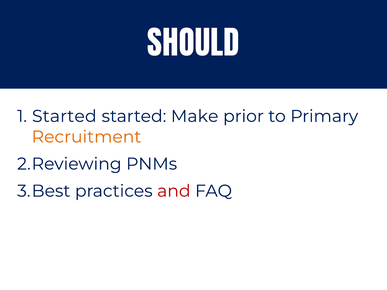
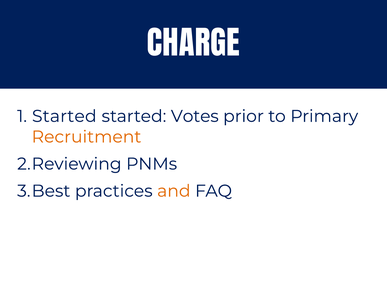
SHOULD: SHOULD -> CHARGE
Make: Make -> Votes
and colour: red -> orange
